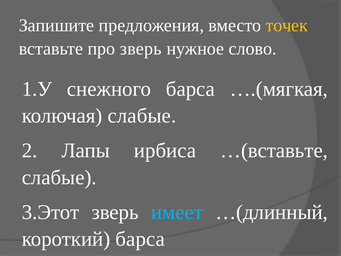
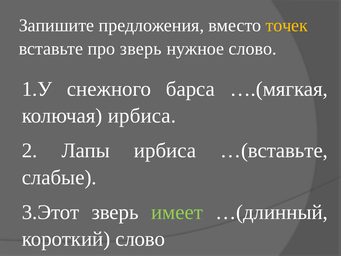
колючая слабые: слабые -> ирбиса
имеет colour: light blue -> light green
короткий барса: барса -> слово
